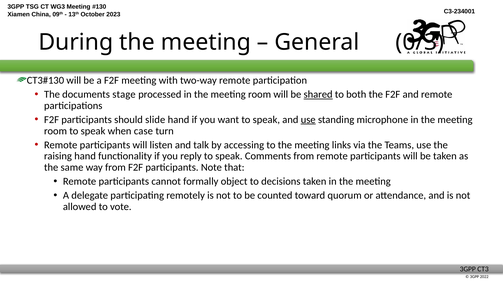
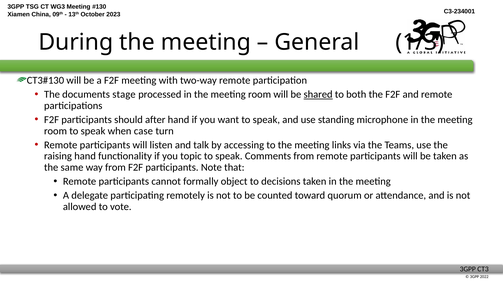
0/3: 0/3 -> 1/3
slide: slide -> after
use at (308, 120) underline: present -> none
reply: reply -> topic
